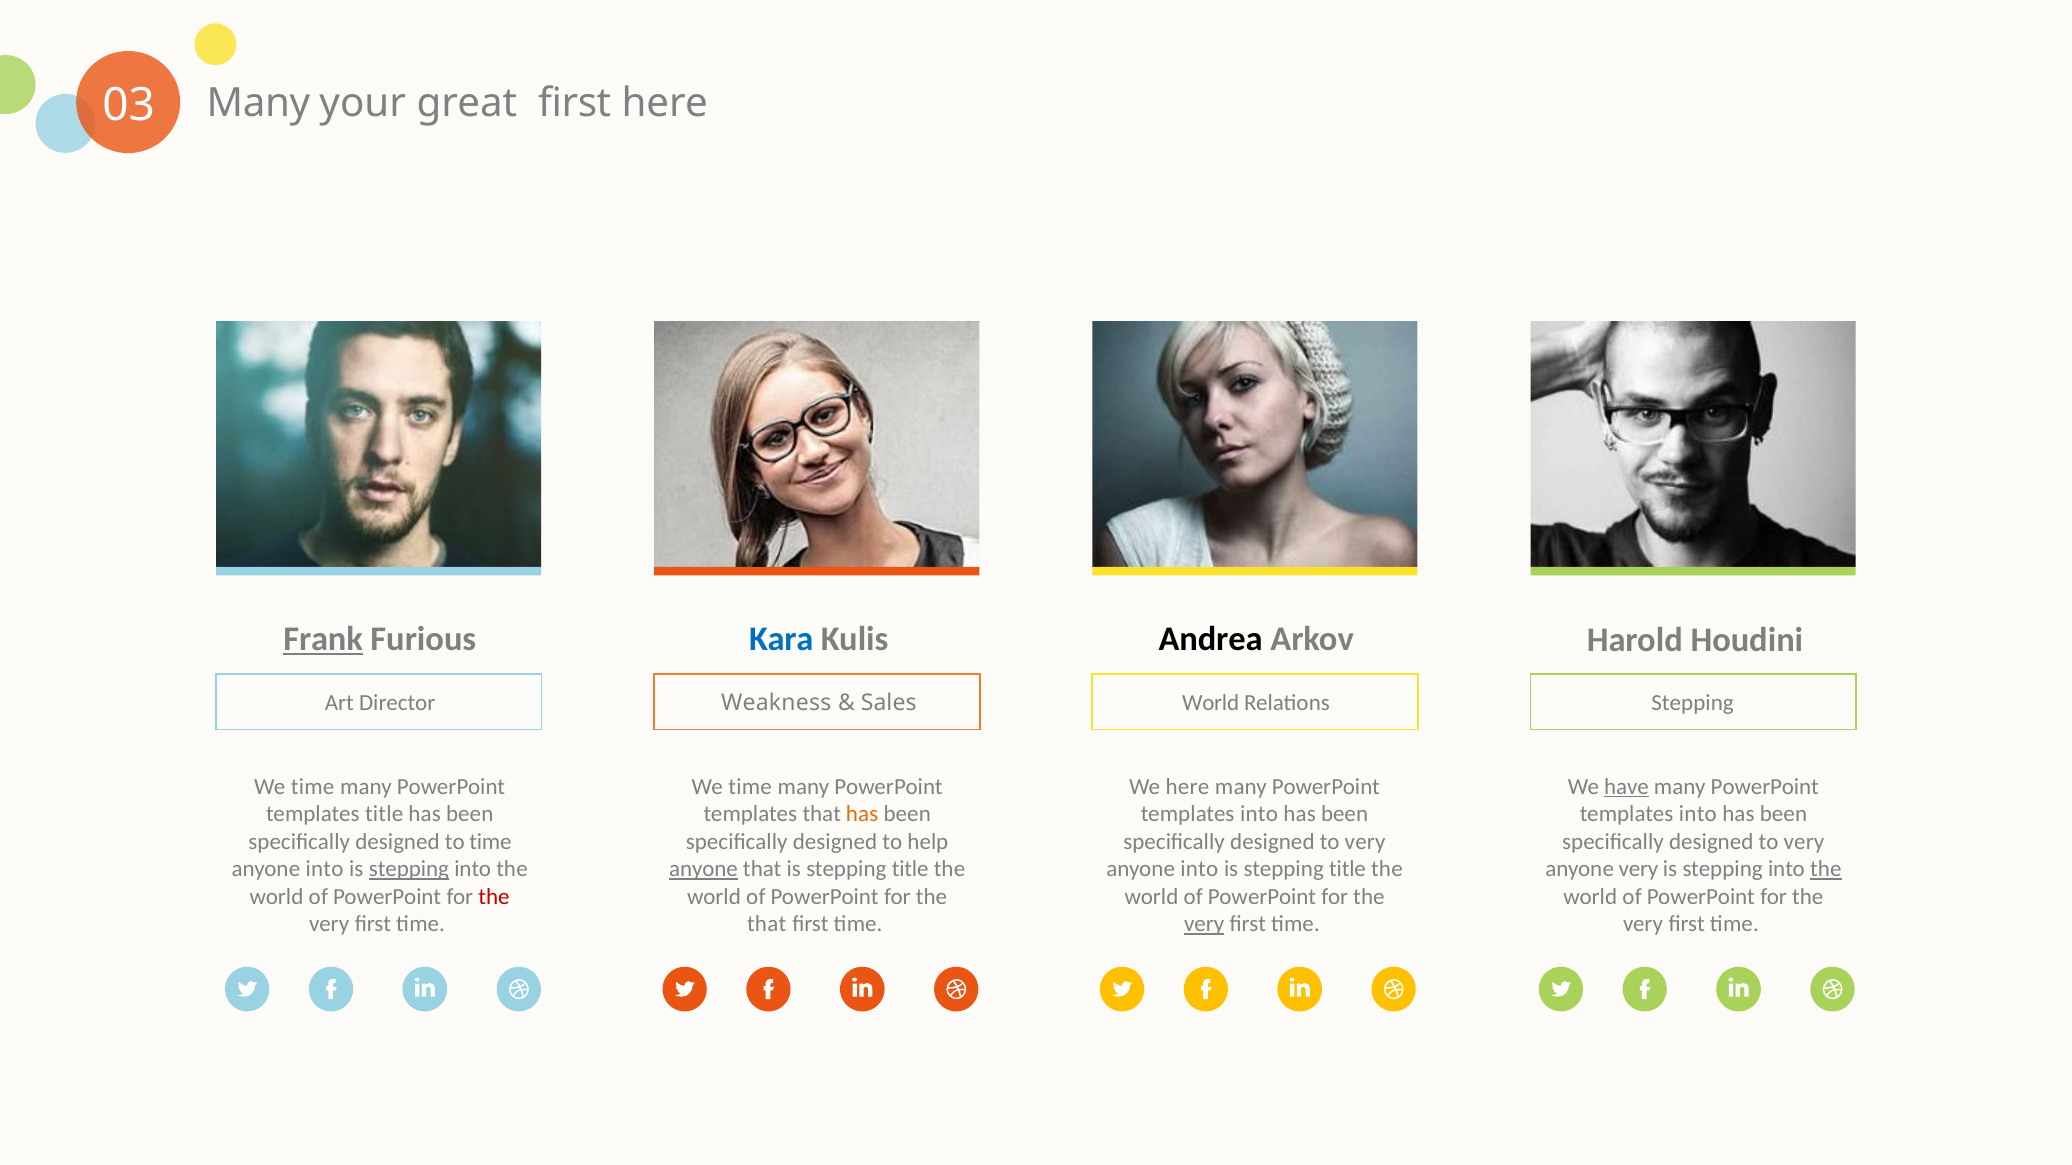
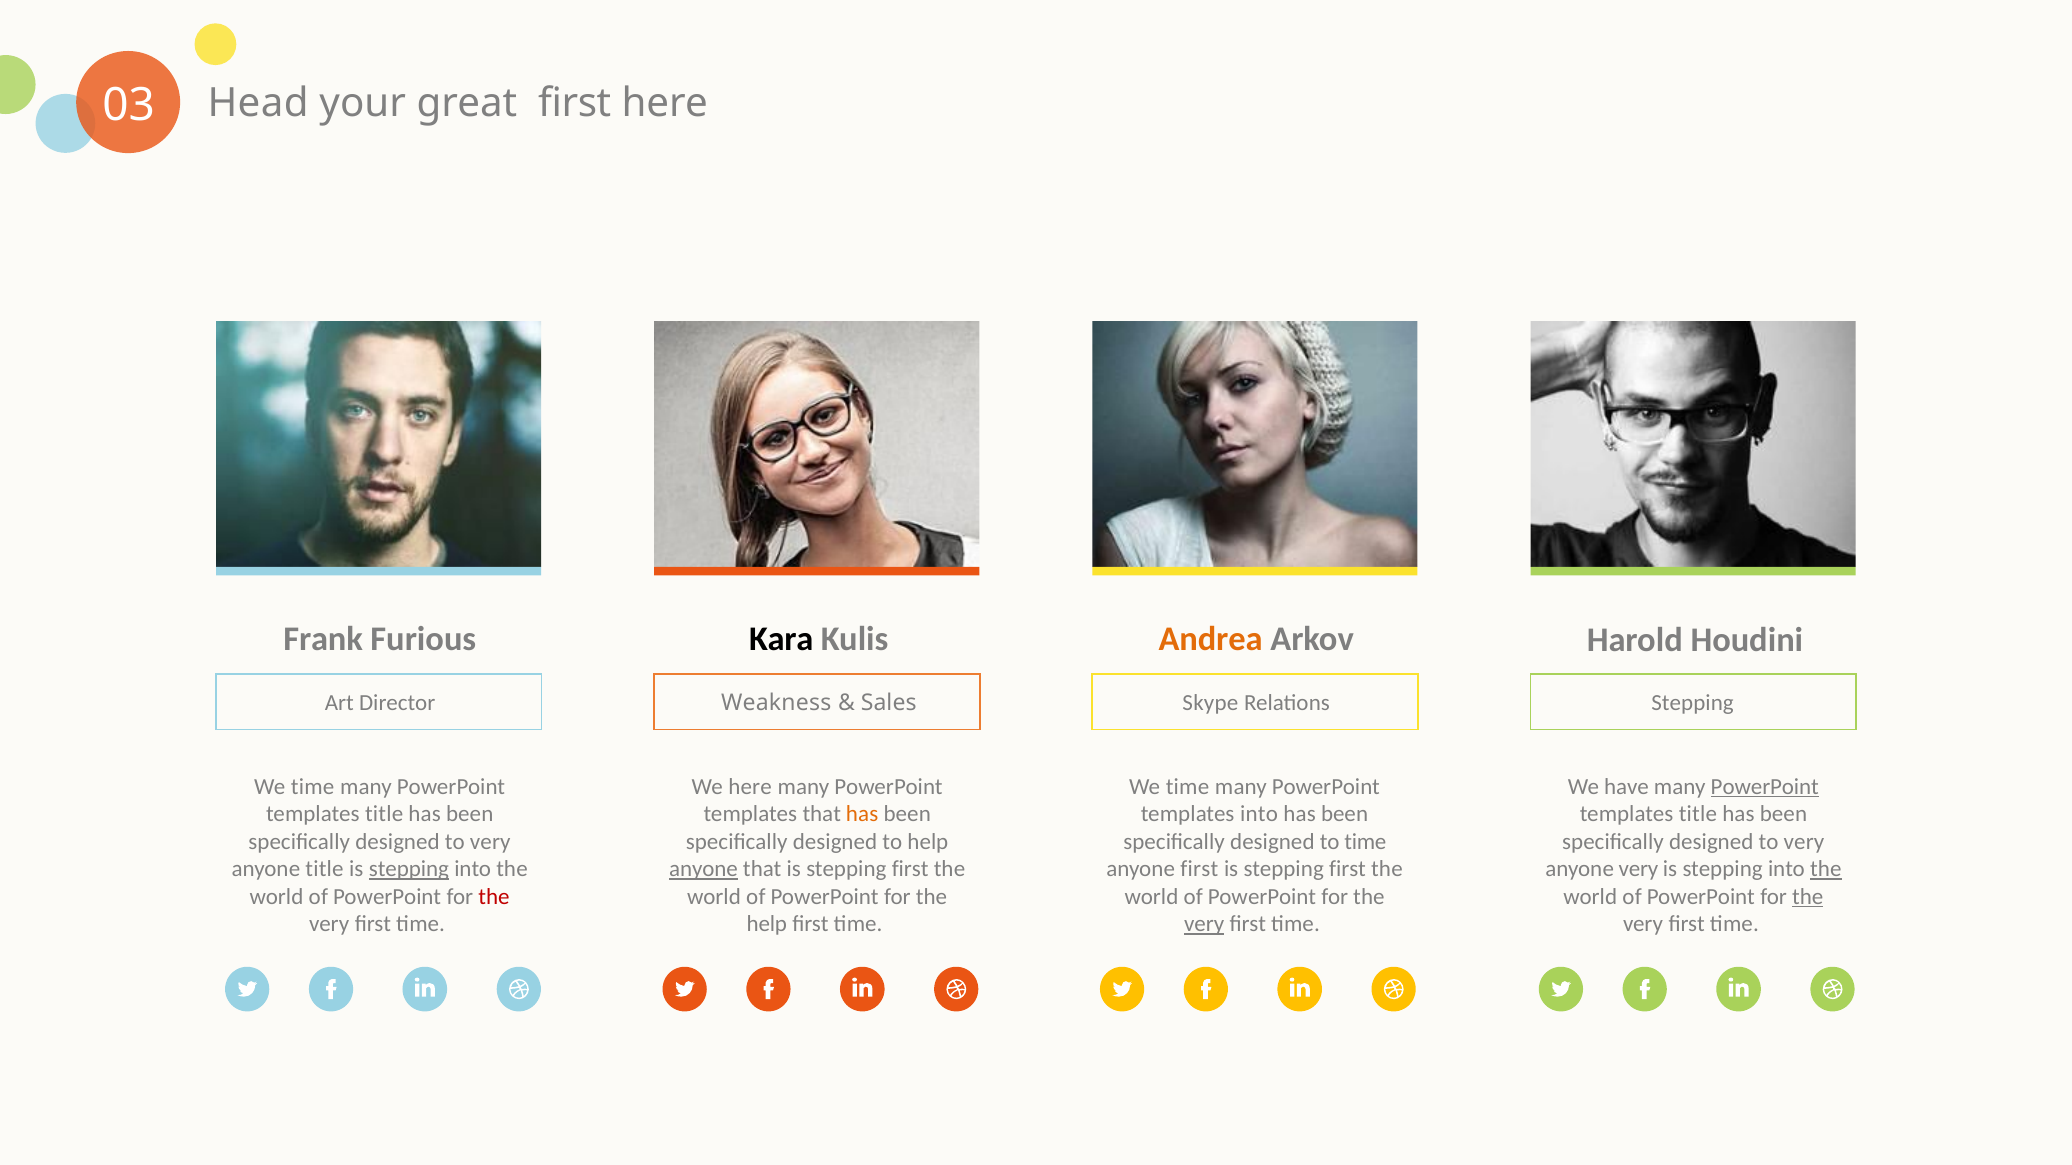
03 Many: Many -> Head
Frank underline: present -> none
Kara colour: blue -> black
Andrea colour: black -> orange
World at (1211, 703): World -> Skype
time at (750, 787): time -> here
here at (1187, 787): here -> time
have underline: present -> none
PowerPoint at (1765, 787) underline: none -> present
into at (1698, 814): into -> title
time at (490, 842): time -> very
very at (1365, 842): very -> time
into at (324, 869): into -> title
that is stepping title: title -> first
into at (1199, 869): into -> first
title at (1348, 869): title -> first
the at (1808, 897) underline: none -> present
that at (767, 924): that -> help
